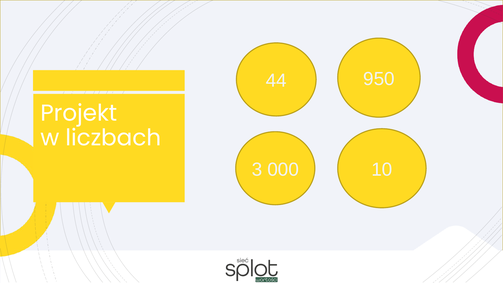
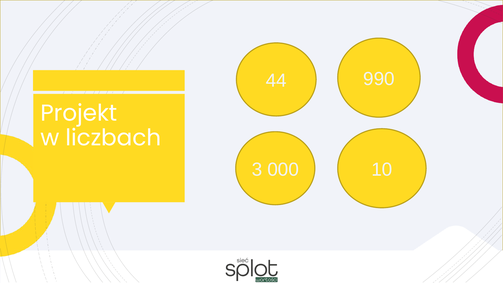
950: 950 -> 990
